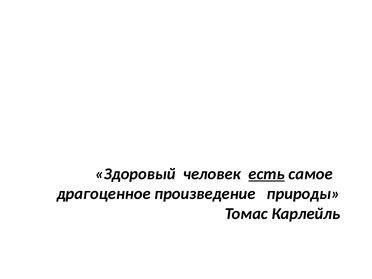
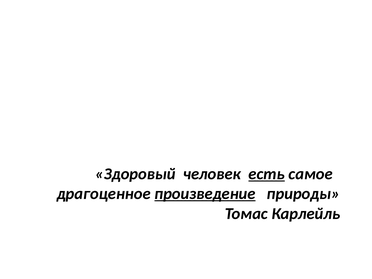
произведение underline: none -> present
